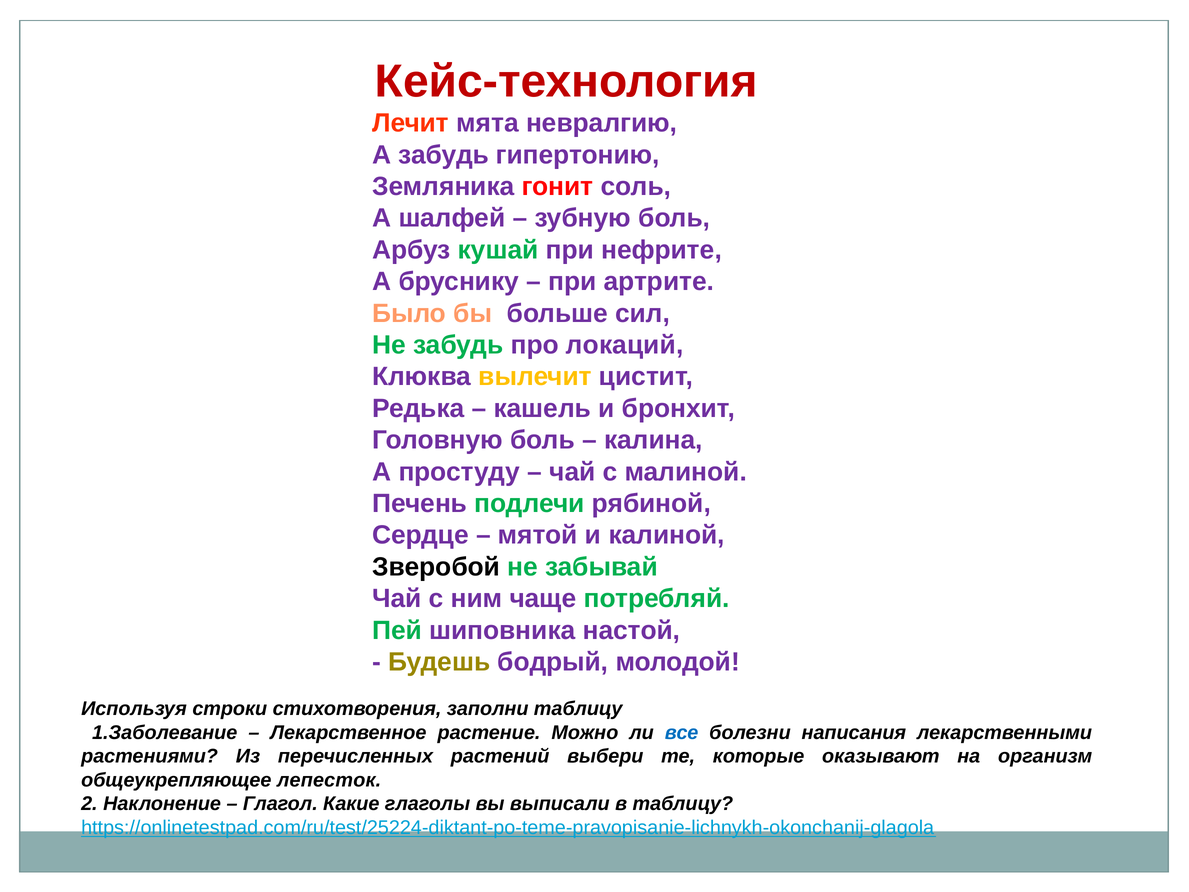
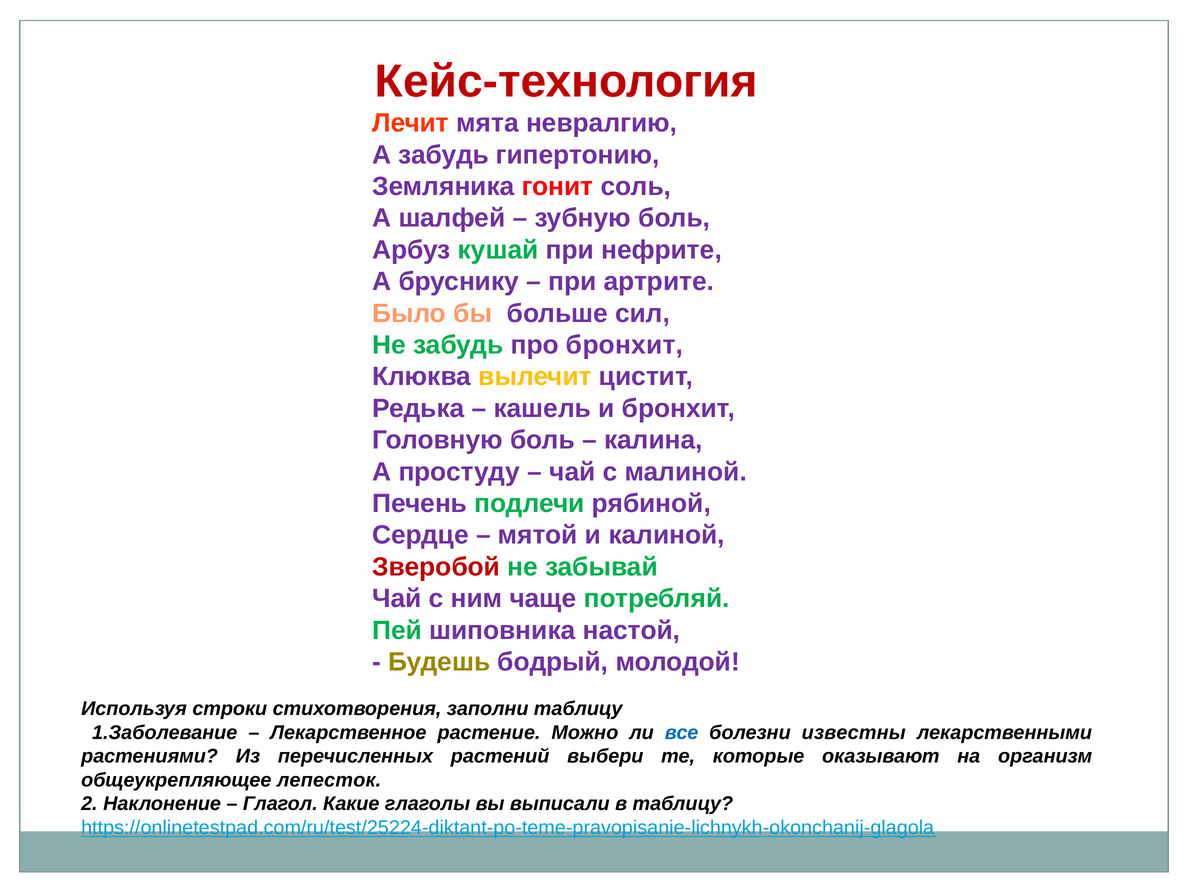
про локаций: локаций -> бронхит
Зверобой colour: black -> red
написания: написания -> известны
